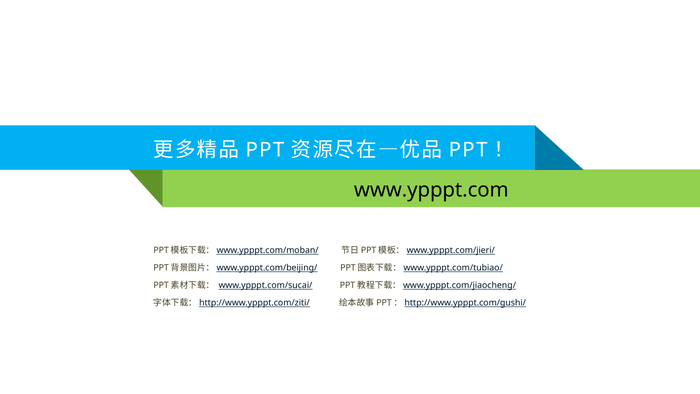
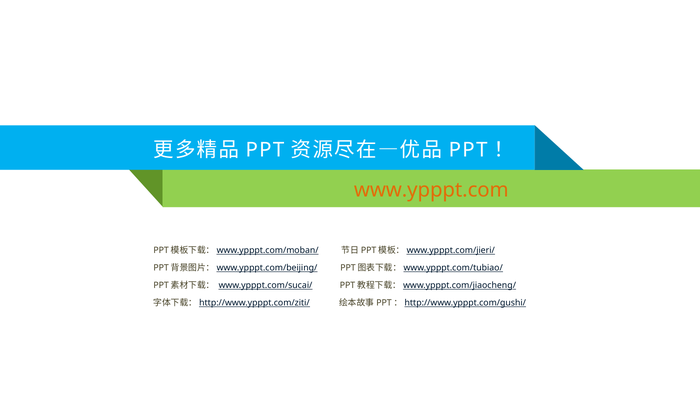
www.ypppt.com colour: black -> orange
